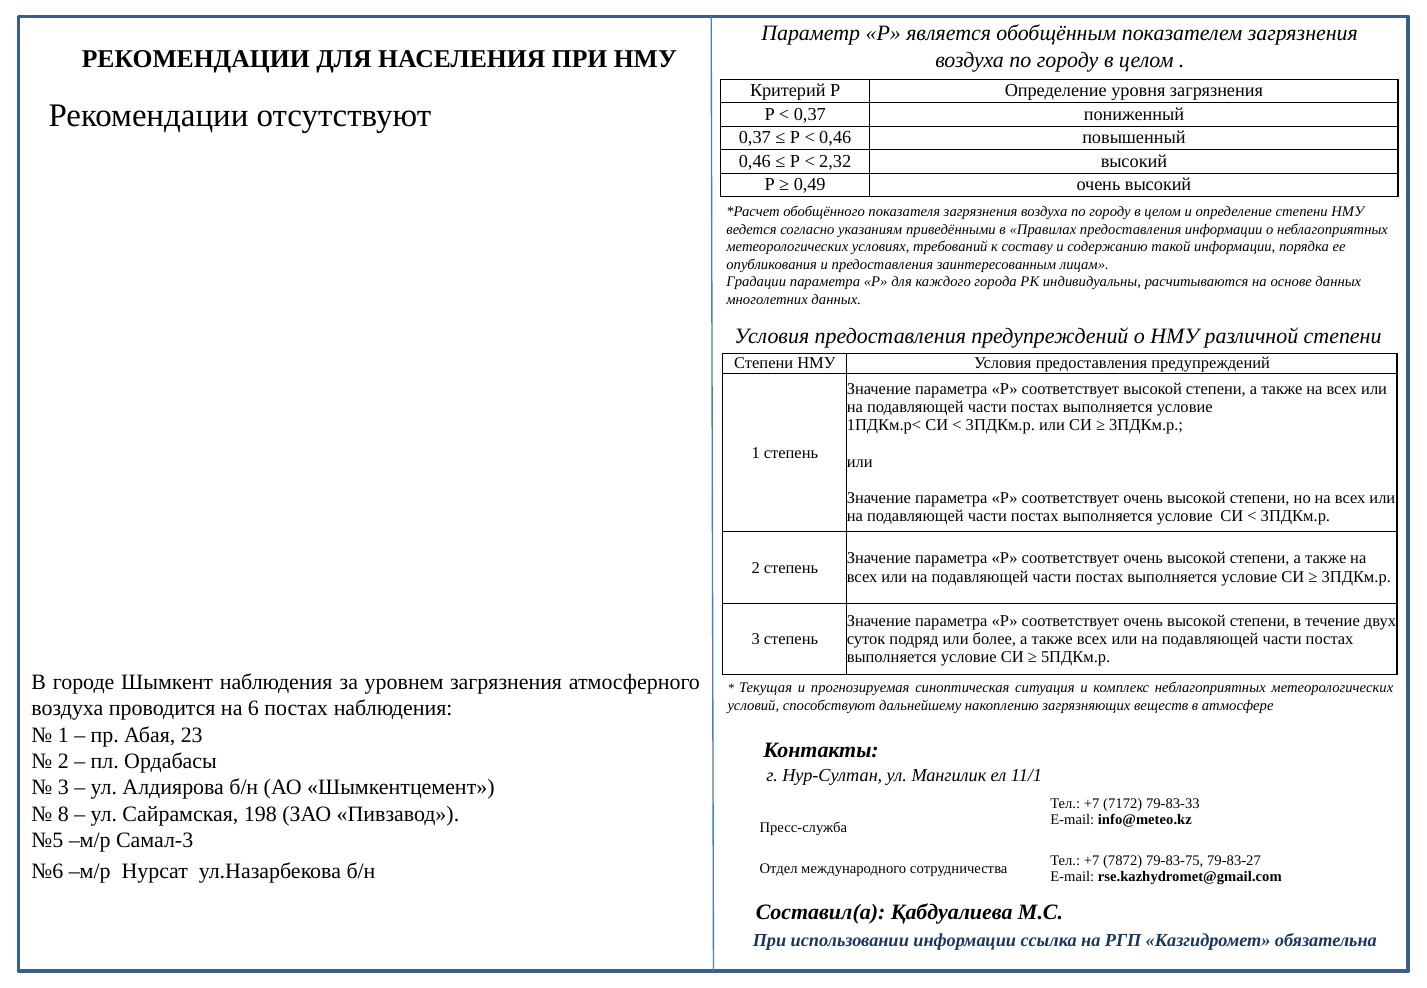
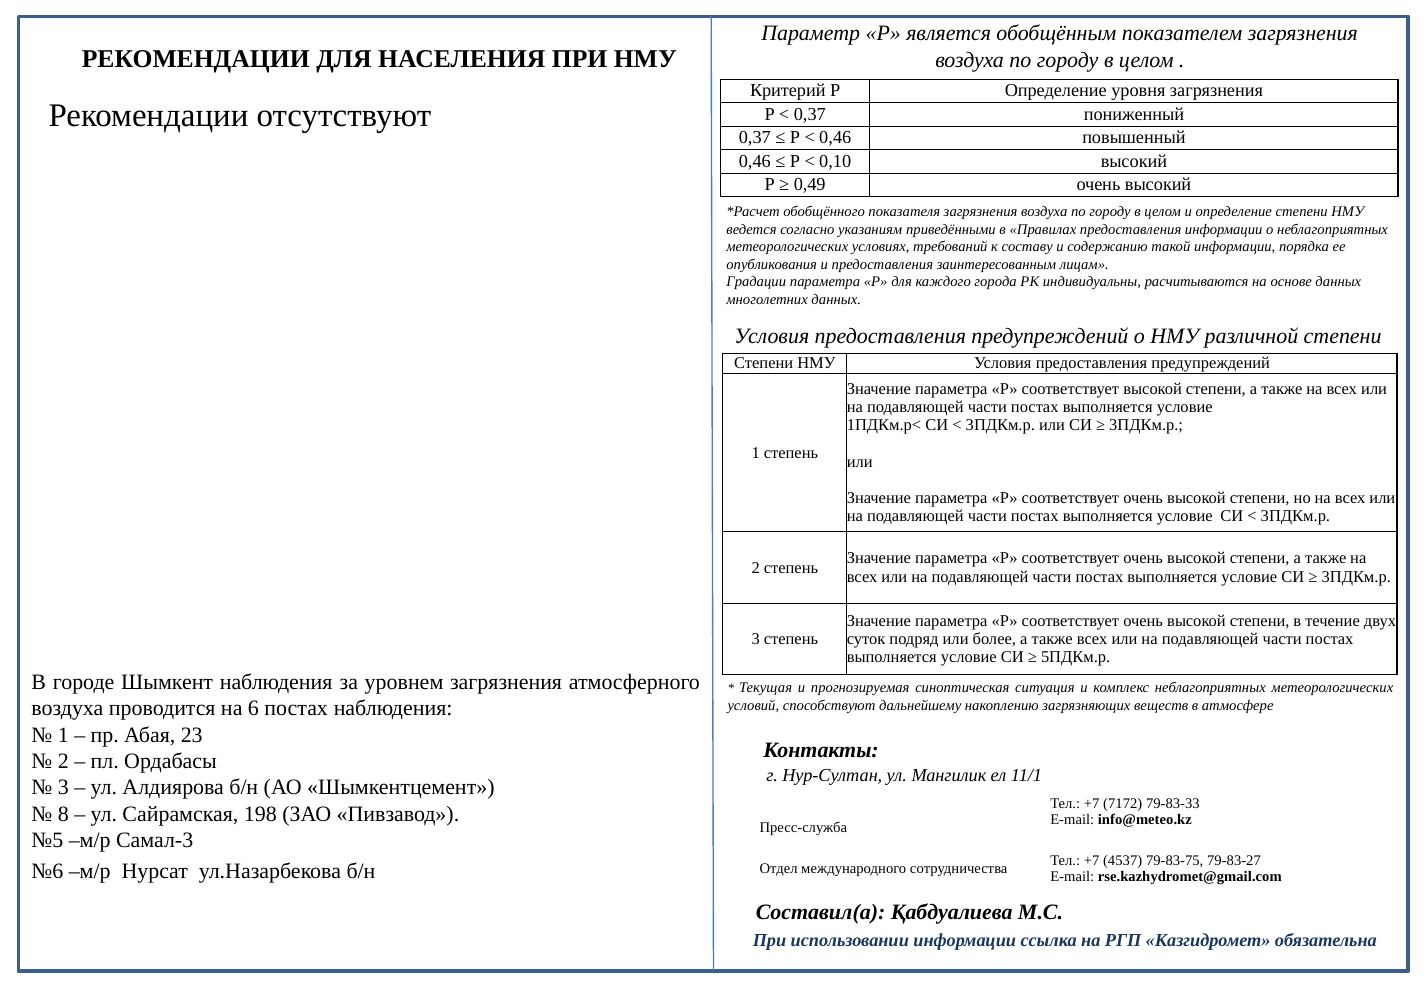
2,32: 2,32 -> 0,10
7872: 7872 -> 4537
